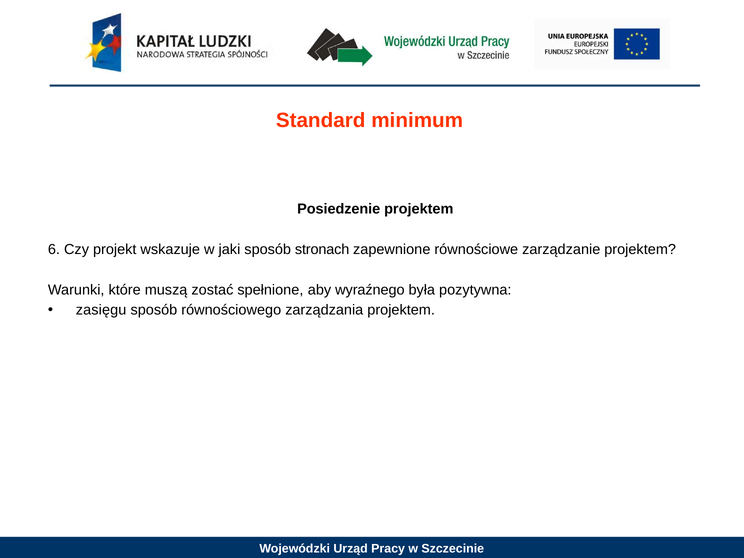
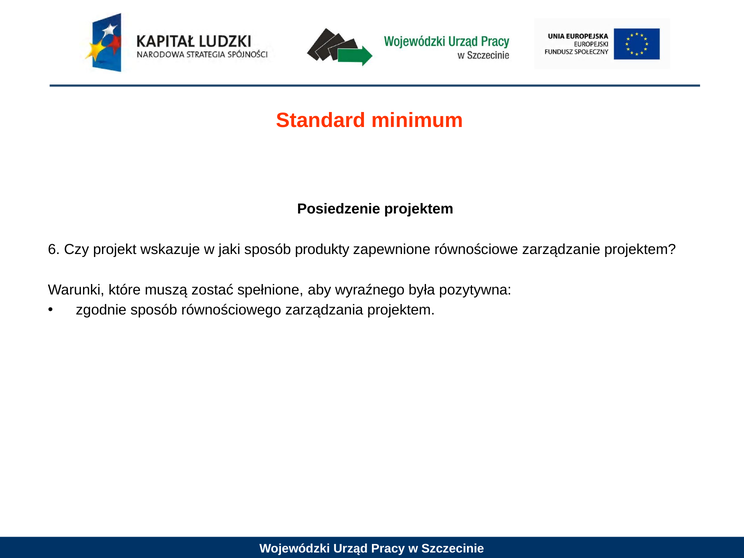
stronach: stronach -> produkty
zasięgu: zasięgu -> zgodnie
